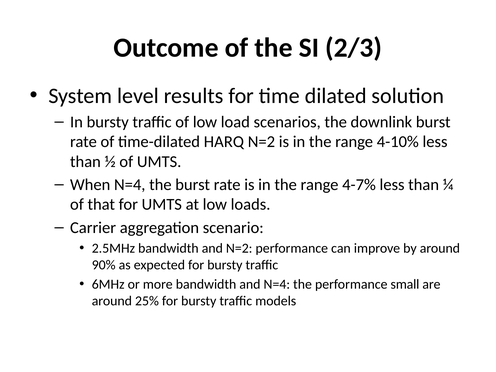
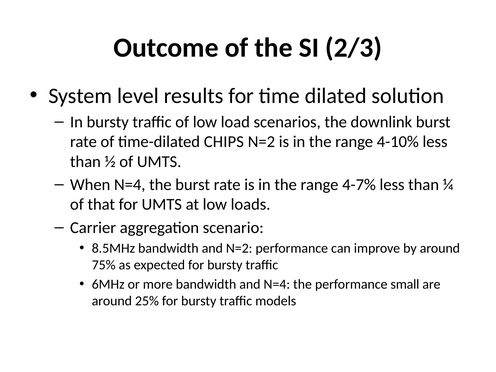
HARQ: HARQ -> CHIPS
2.5MHz: 2.5MHz -> 8.5MHz
90%: 90% -> 75%
